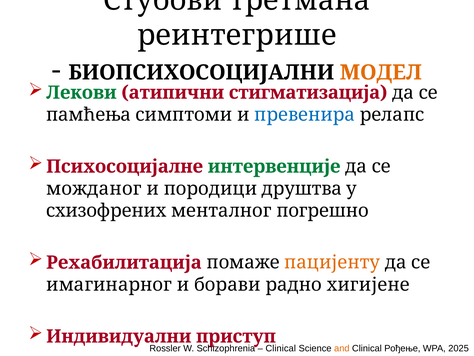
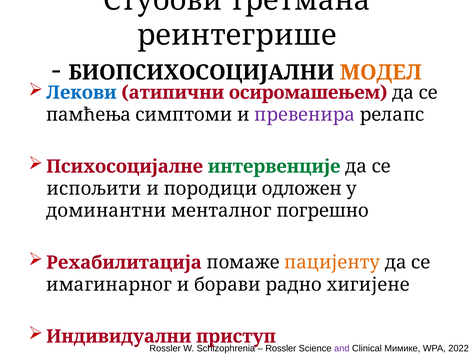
Лекови colour: green -> blue
стигматизација: стигматизација -> осиромашењем
превенира colour: blue -> purple
можданог: можданог -> испољити
друштва: друштва -> одложен
схизофрених: схизофрених -> доминантни
Clinical at (281, 348): Clinical -> Rossler
and colour: orange -> purple
Рођење: Рођење -> Мимике
2025: 2025 -> 2022
